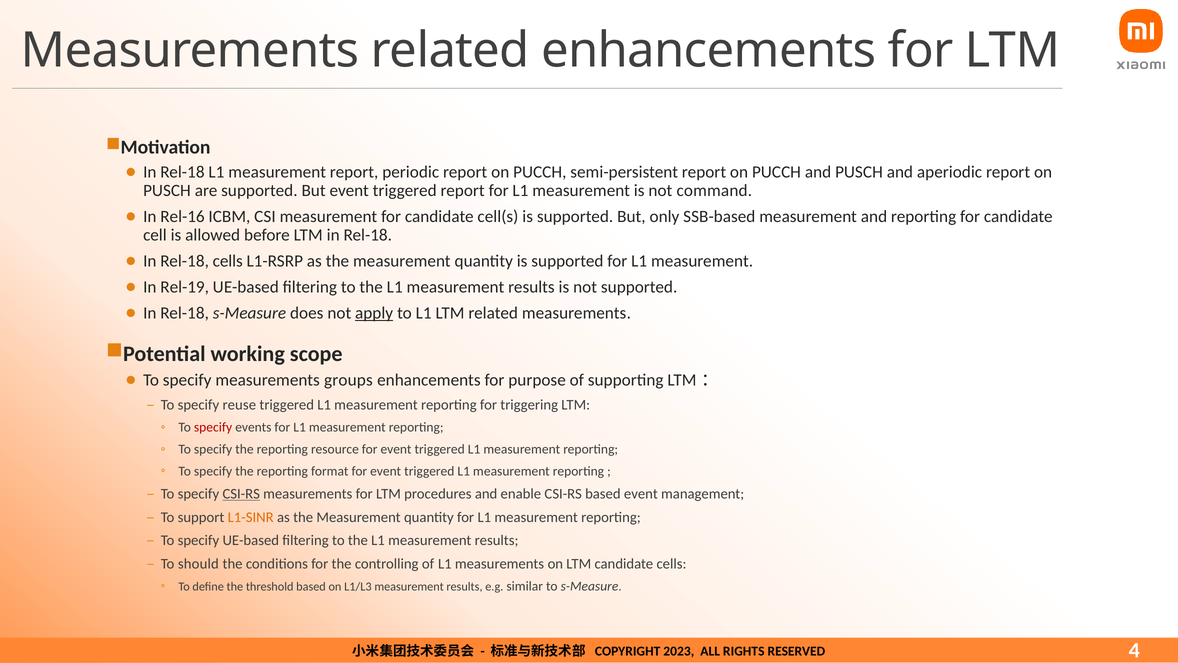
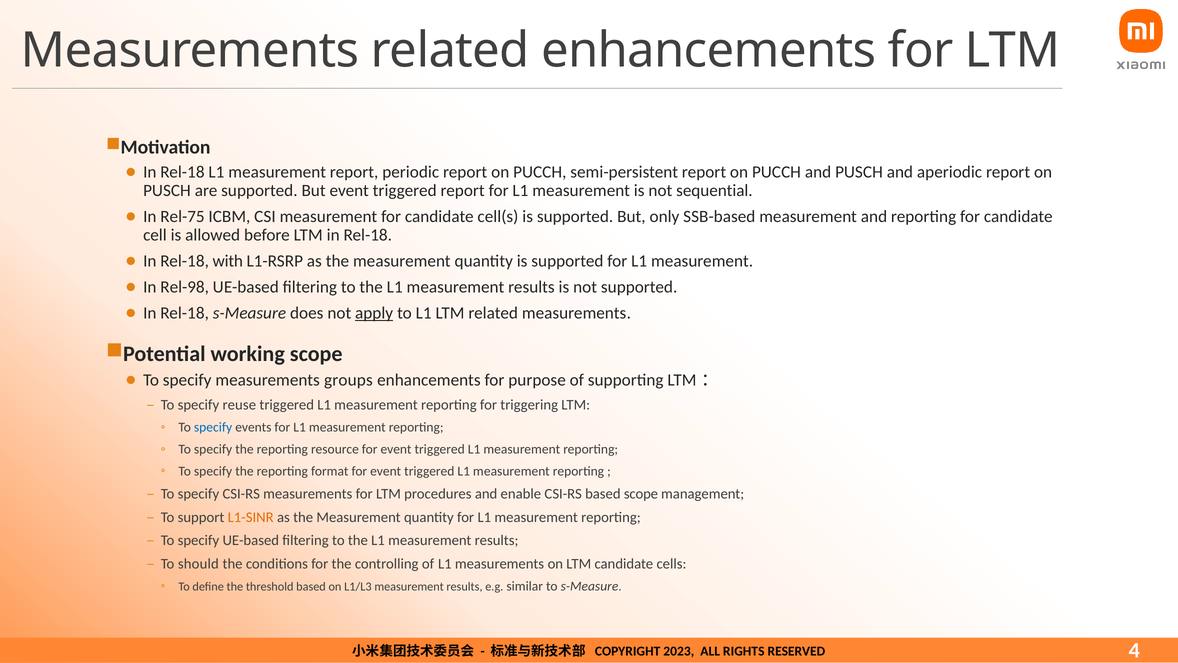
command: command -> sequential
Rel-16: Rel-16 -> Rel-75
Rel-18 cells: cells -> with
Rel-19: Rel-19 -> Rel-98
specify at (213, 427) colour: red -> blue
CSI-RS at (241, 494) underline: present -> none
based event: event -> scope
